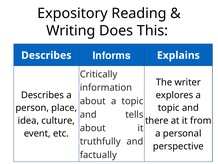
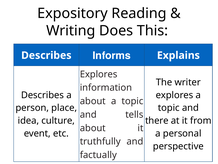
Critically at (99, 74): Critically -> Explores
